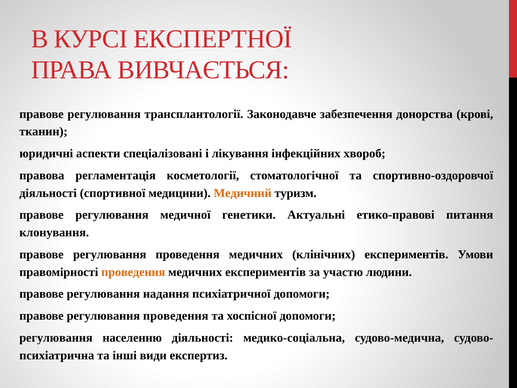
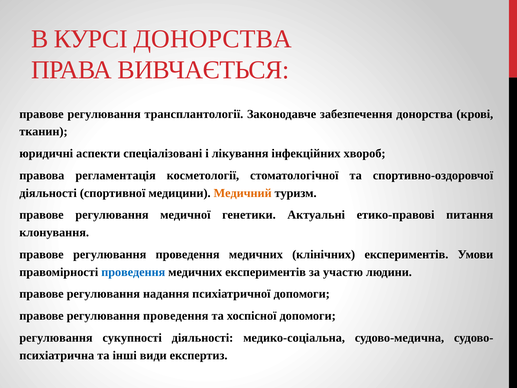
КУРСІ ЕКСПЕРТНОЇ: ЕКСПЕРТНОЇ -> ДОНОРСТВА
проведення at (133, 272) colour: orange -> blue
населенню: населенню -> сукупності
